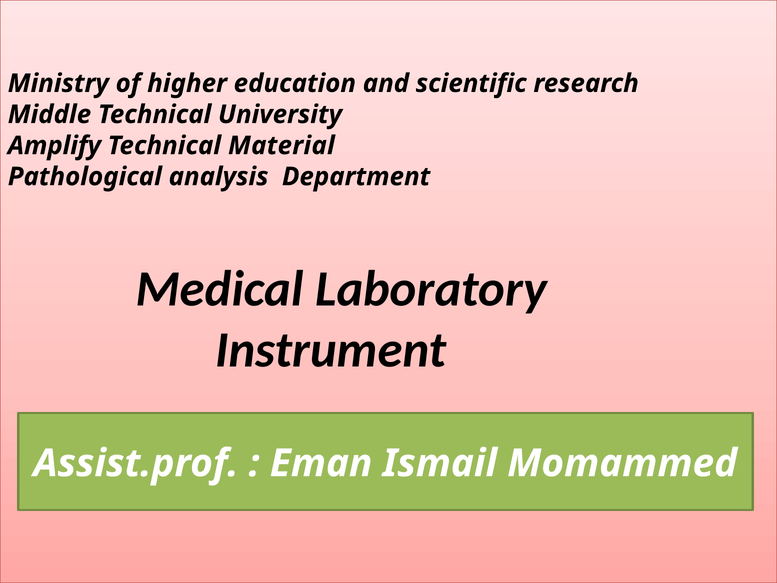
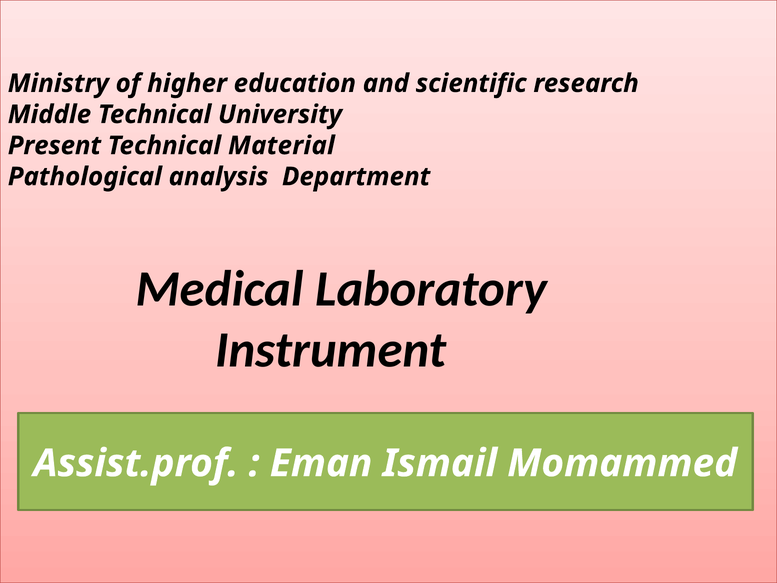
Amplify: Amplify -> Present
